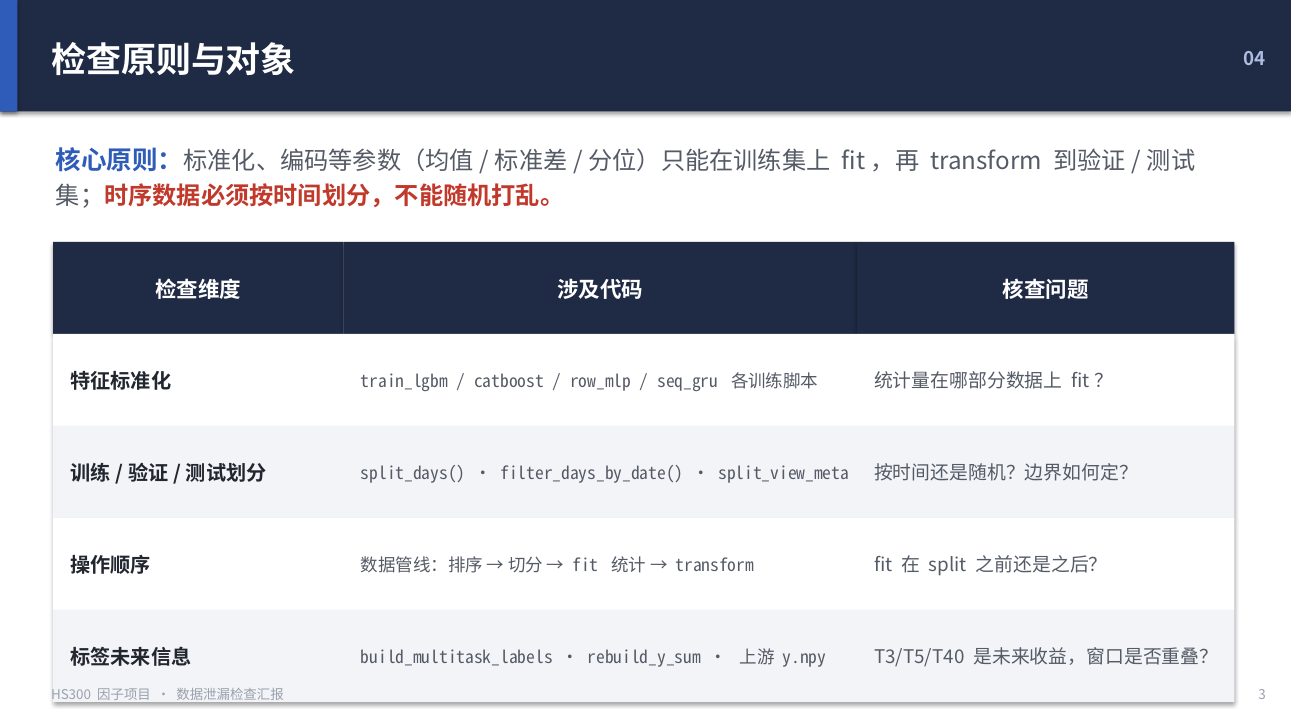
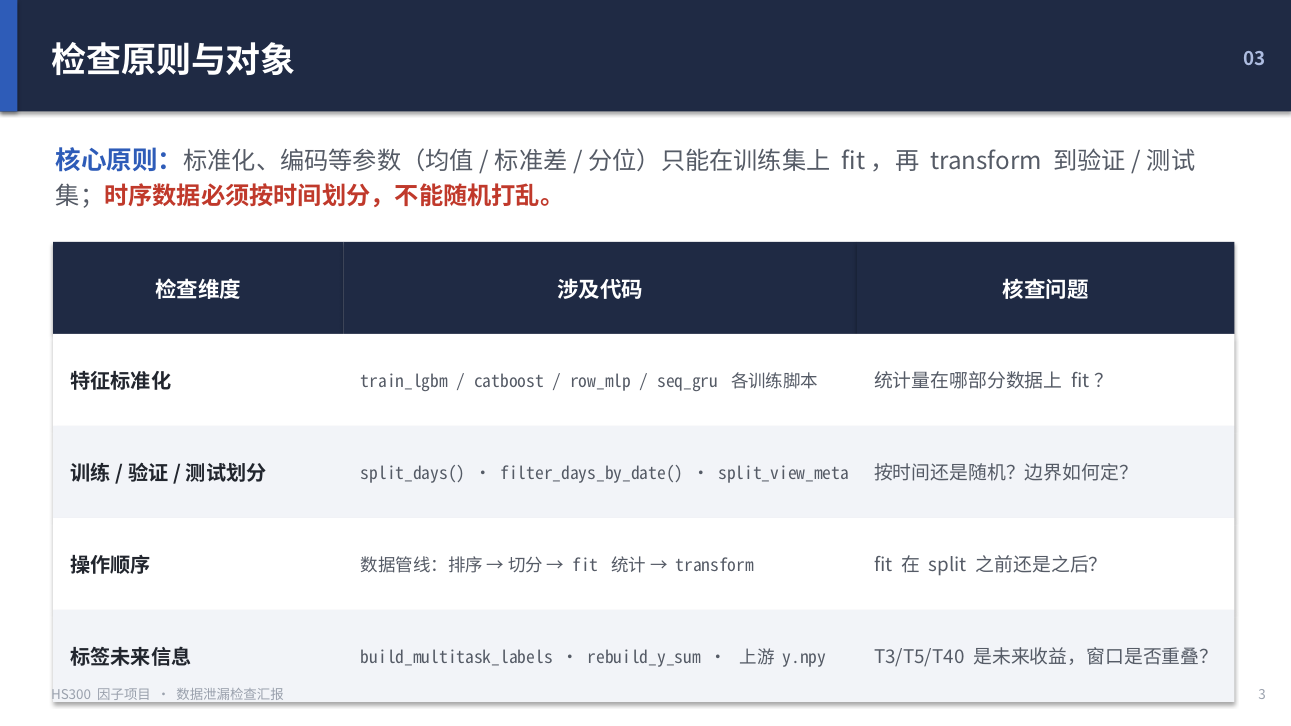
04: 04 -> 03
